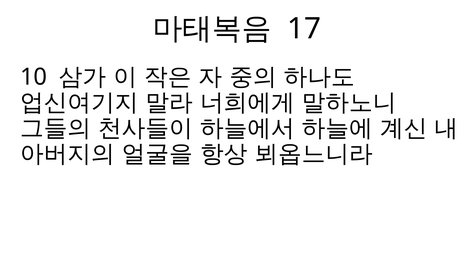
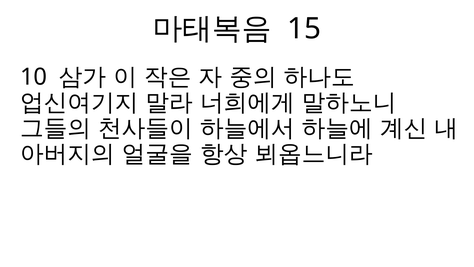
17: 17 -> 15
